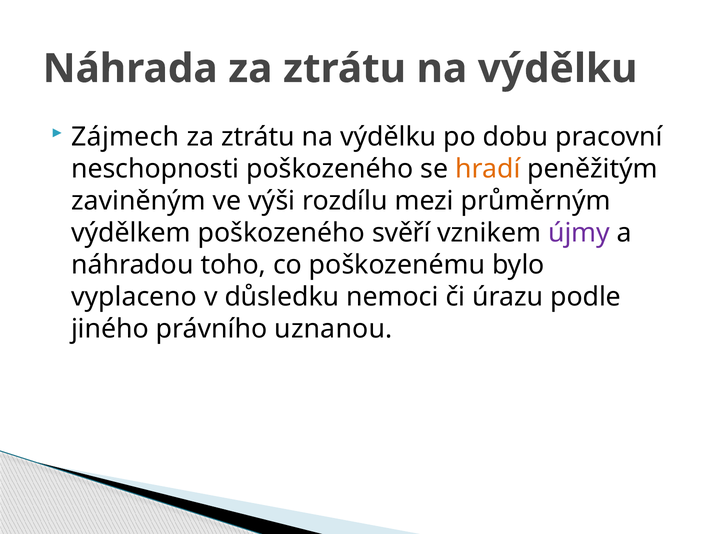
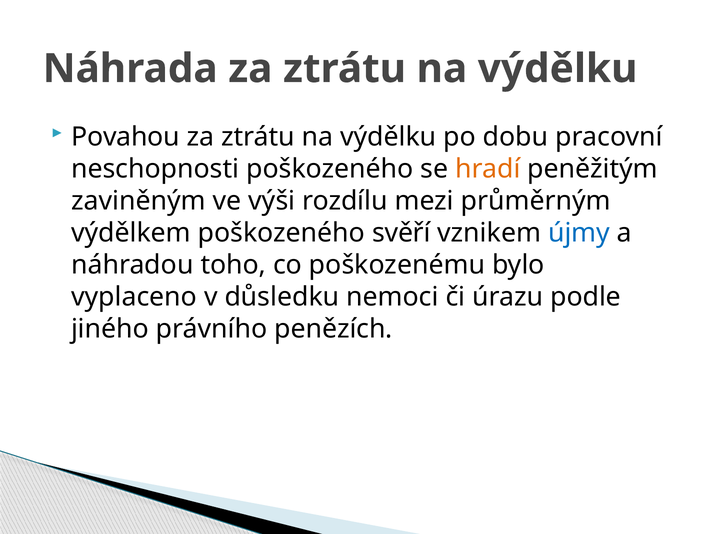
Zájmech: Zájmech -> Povahou
újmy colour: purple -> blue
uznanou: uznanou -> penězích
